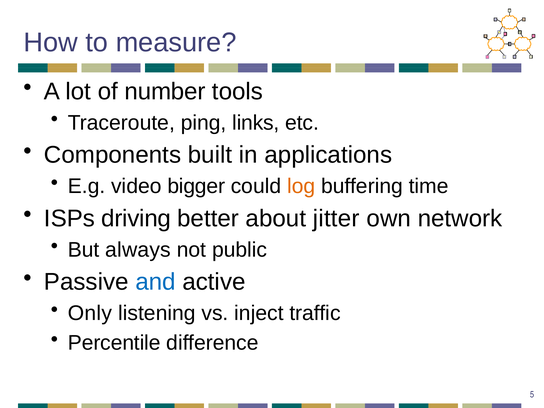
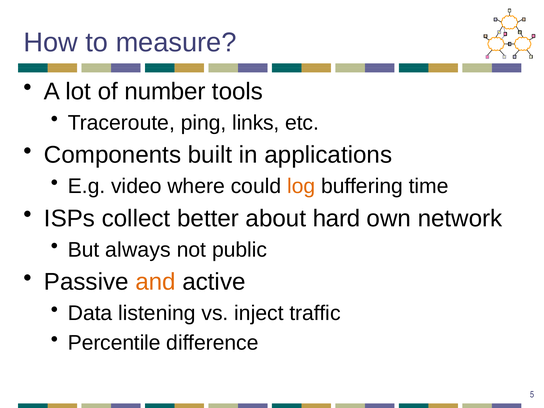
bigger: bigger -> where
driving: driving -> collect
jitter: jitter -> hard
and colour: blue -> orange
Only: Only -> Data
